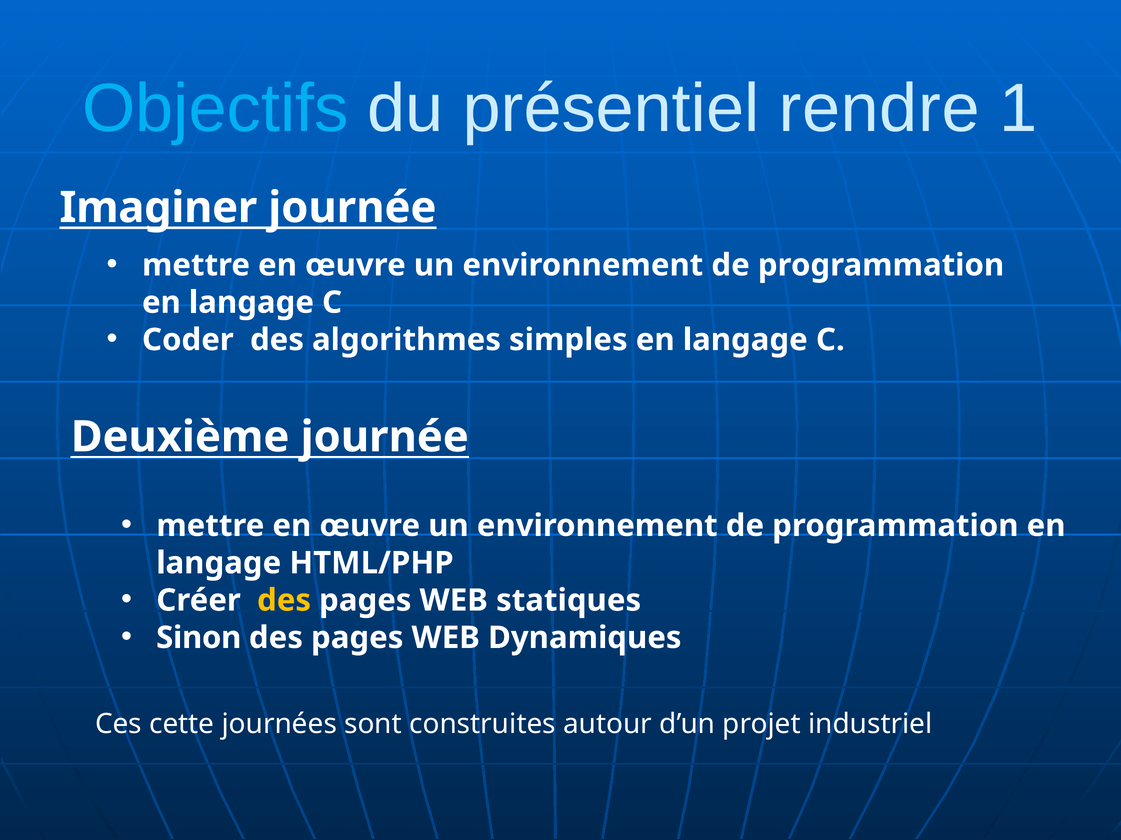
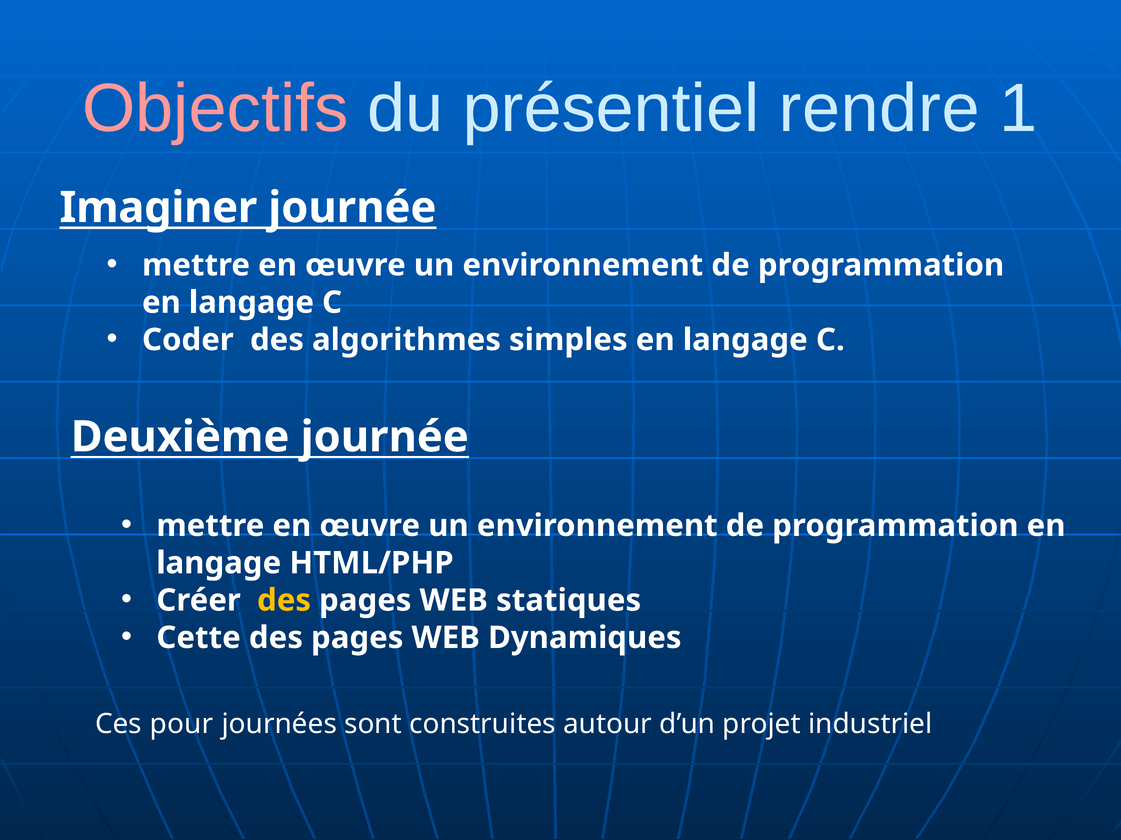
Objectifs colour: light blue -> pink
Sinon: Sinon -> Cette
cette: cette -> pour
